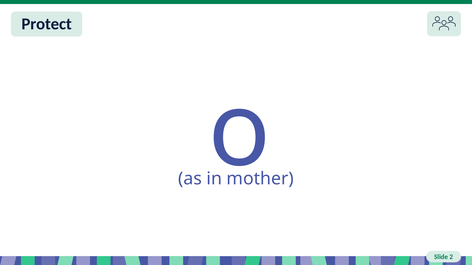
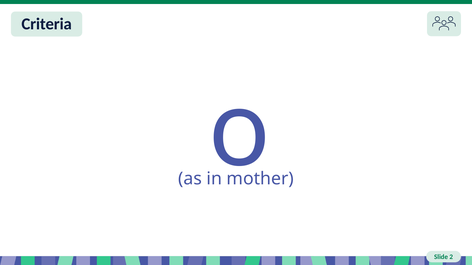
Protect: Protect -> Criteria
